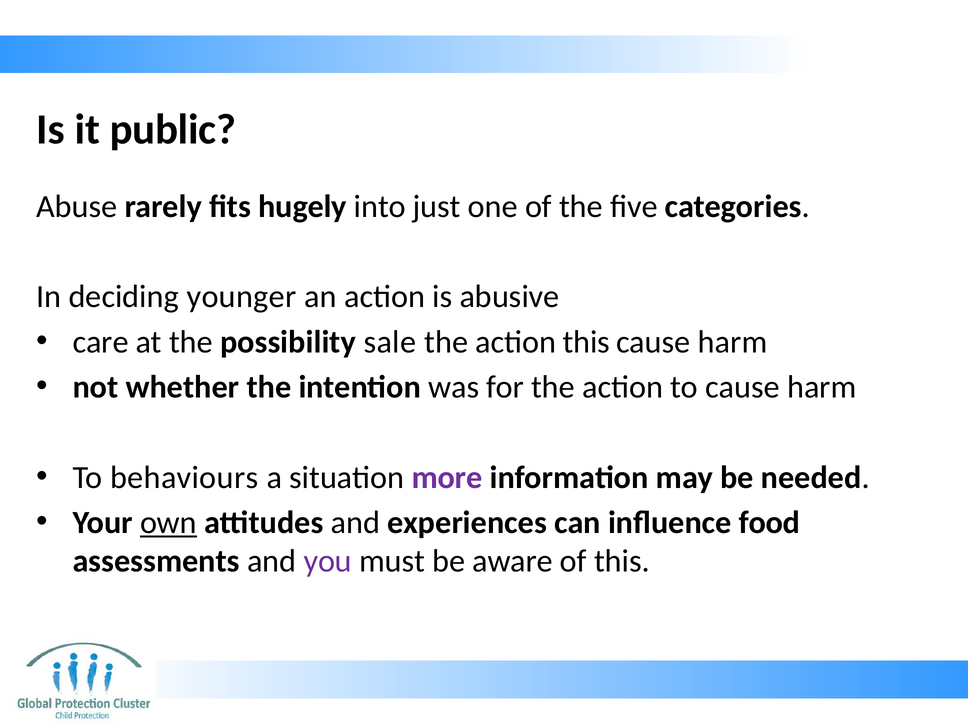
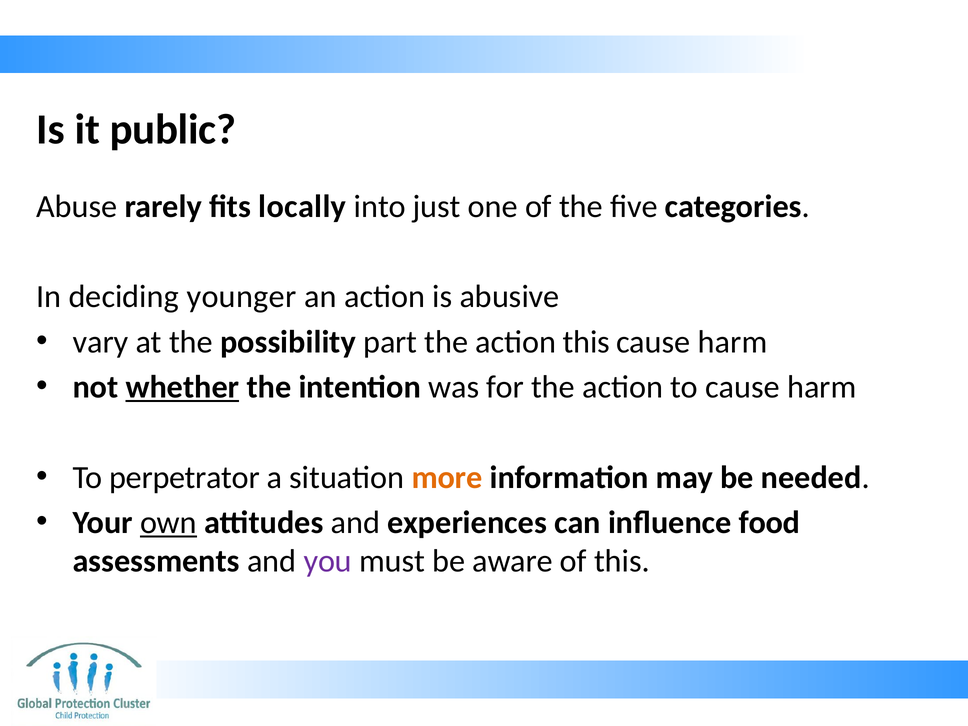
hugely: hugely -> locally
care: care -> vary
sale: sale -> part
whether underline: none -> present
behaviours: behaviours -> perpetrator
more colour: purple -> orange
